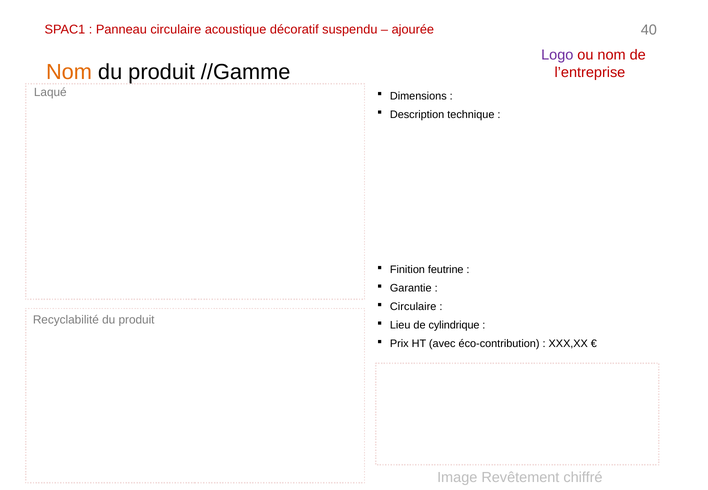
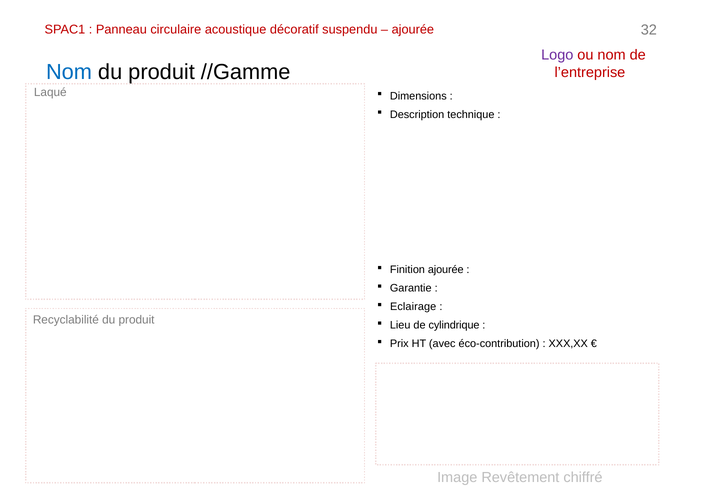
40: 40 -> 32
Nom at (69, 72) colour: orange -> blue
Finition feutrine: feutrine -> ajourée
Circulaire at (413, 307): Circulaire -> Eclairage
